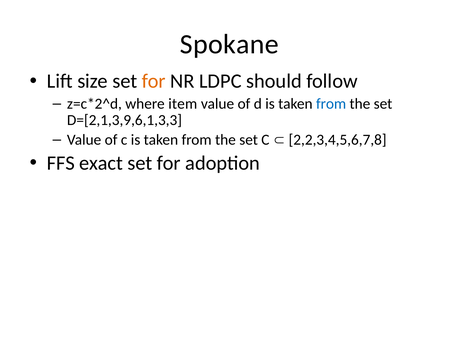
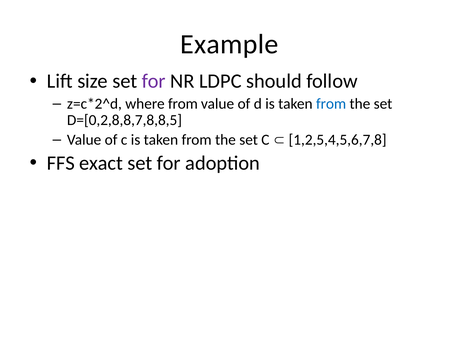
Spokane: Spokane -> Example
for at (154, 81) colour: orange -> purple
where item: item -> from
D=[2,1,3,9,6,1,3,3: D=[2,1,3,9,6,1,3,3 -> D=[0,2,8,8,7,8,8,5
2,2,3,4,5,6,7,8: 2,2,3,4,5,6,7,8 -> 1,2,5,4,5,6,7,8
